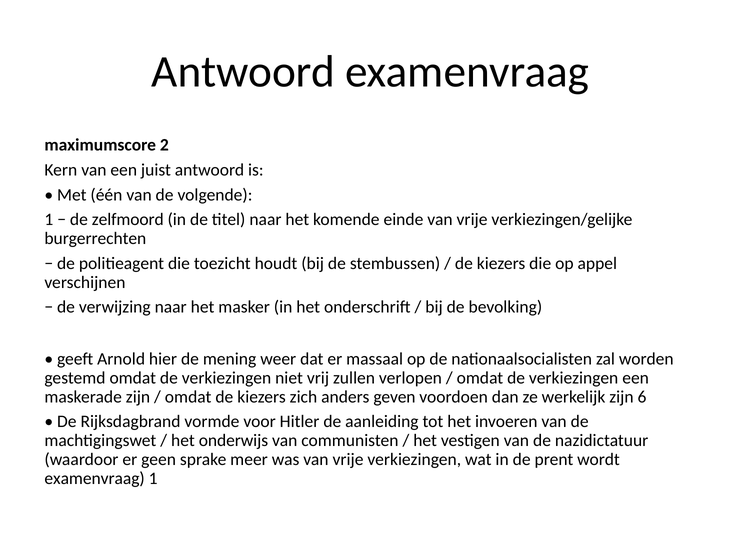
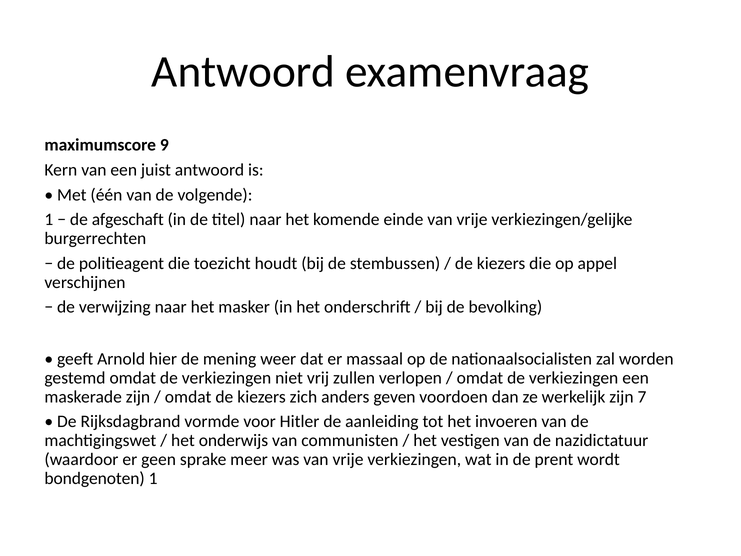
2: 2 -> 9
zelfmoord: zelfmoord -> afgeschaft
6: 6 -> 7
examenvraag at (95, 478): examenvraag -> bondgenoten
